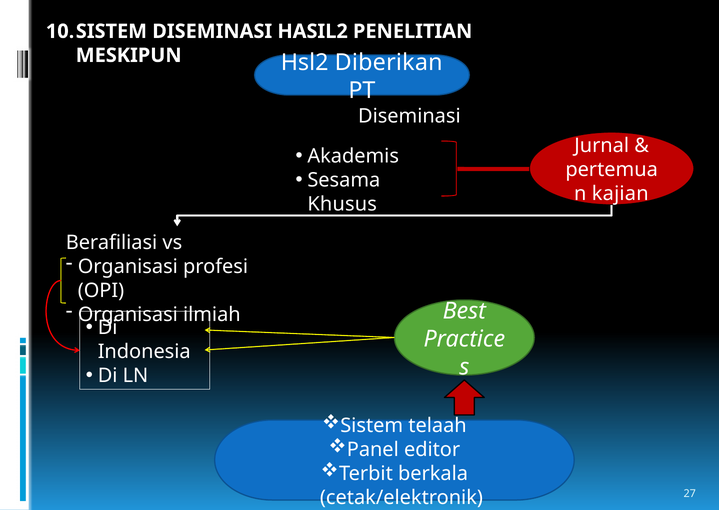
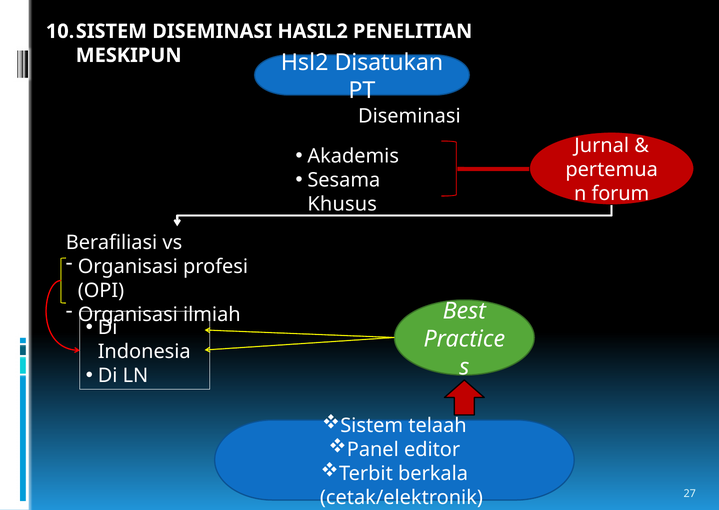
Diberikan: Diberikan -> Disatukan
kajian: kajian -> forum
